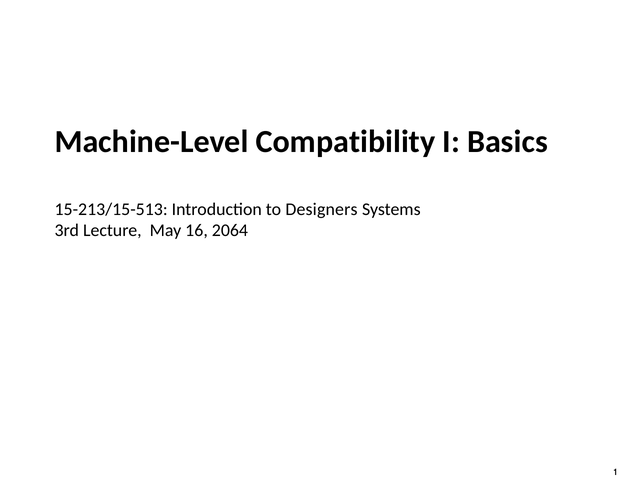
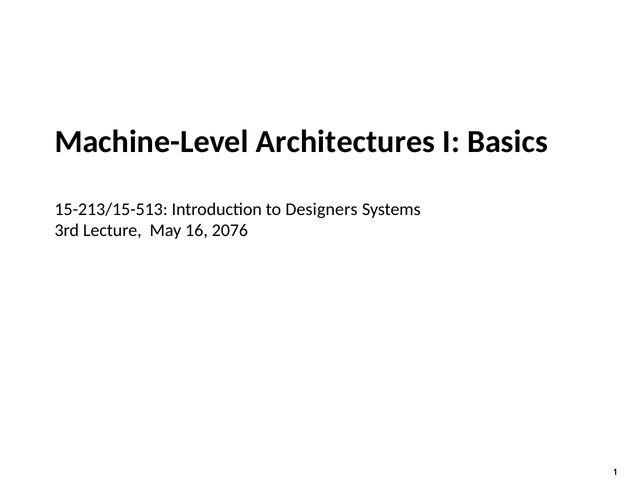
Compatibility: Compatibility -> Architectures
2064: 2064 -> 2076
